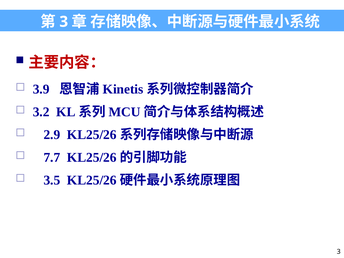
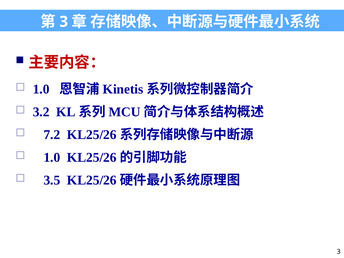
3.9 at (41, 89): 3.9 -> 1.0
2.9: 2.9 -> 7.2
7.7 at (52, 158): 7.7 -> 1.0
